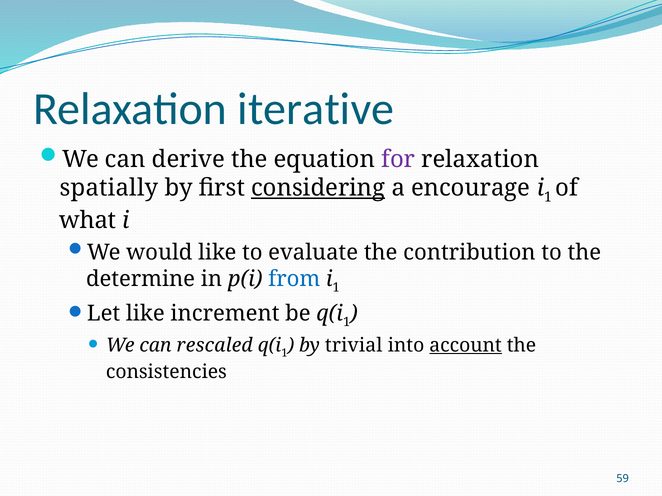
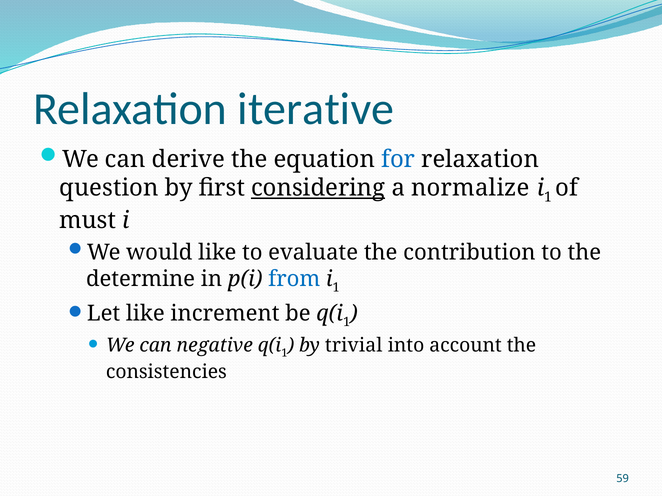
for colour: purple -> blue
spatially: spatially -> question
encourage: encourage -> normalize
what: what -> must
rescaled: rescaled -> negative
account underline: present -> none
